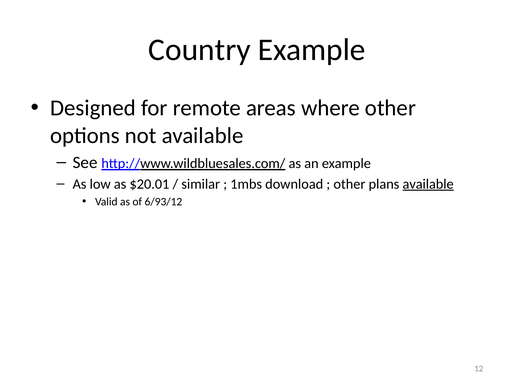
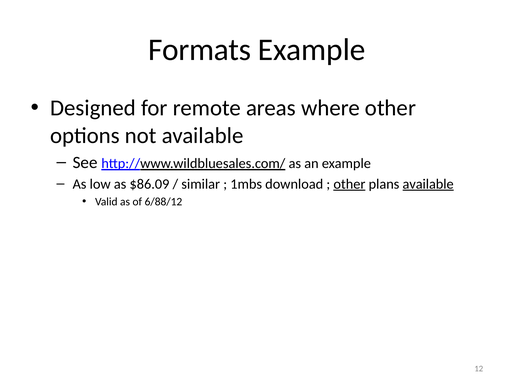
Country: Country -> Formats
$20.01: $20.01 -> $86.09
other at (349, 184) underline: none -> present
6/93/12: 6/93/12 -> 6/88/12
